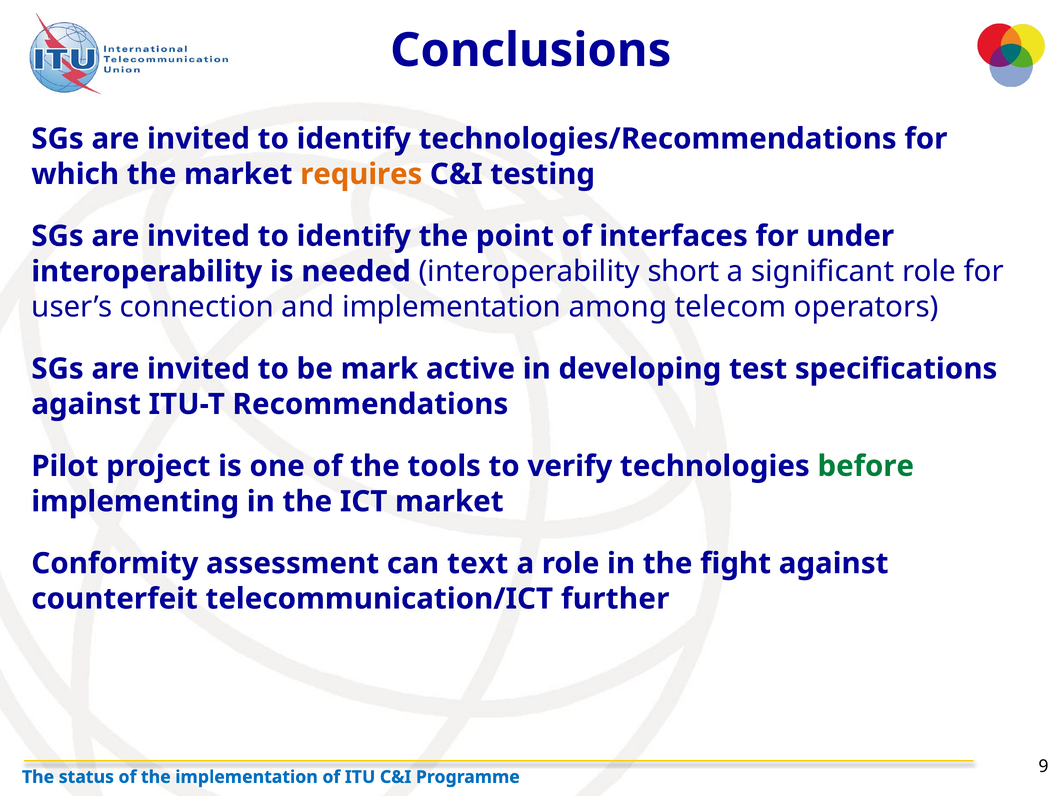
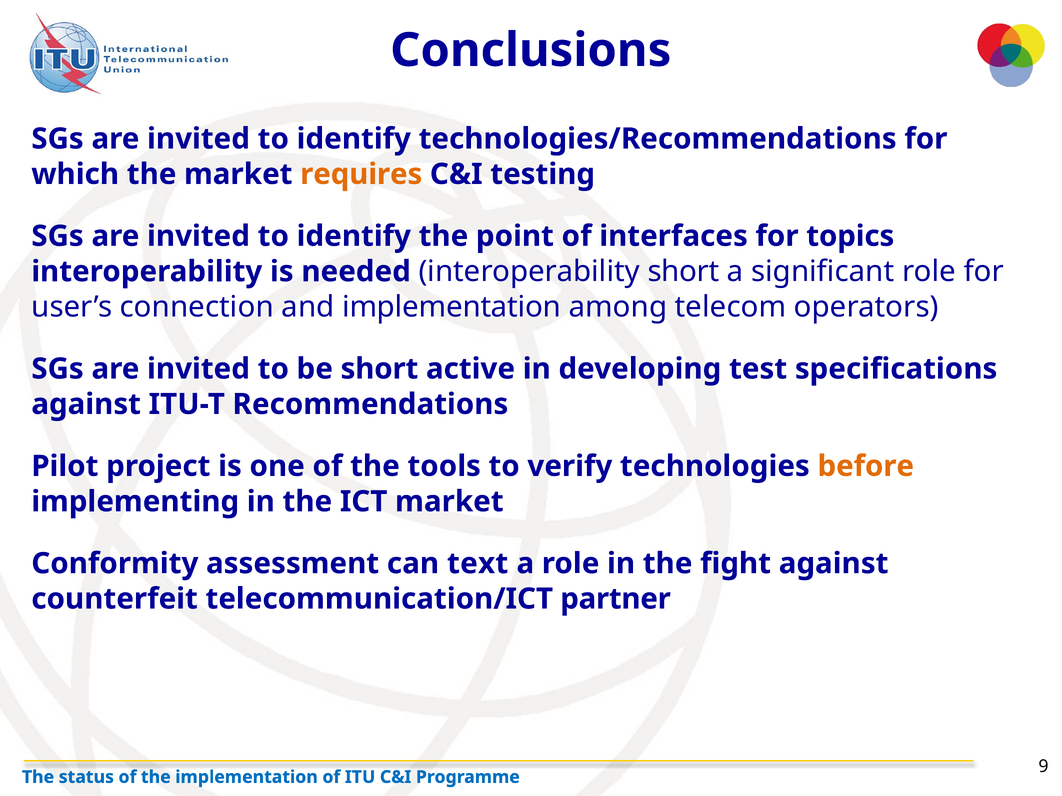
under: under -> topics
be mark: mark -> short
before colour: green -> orange
further: further -> partner
